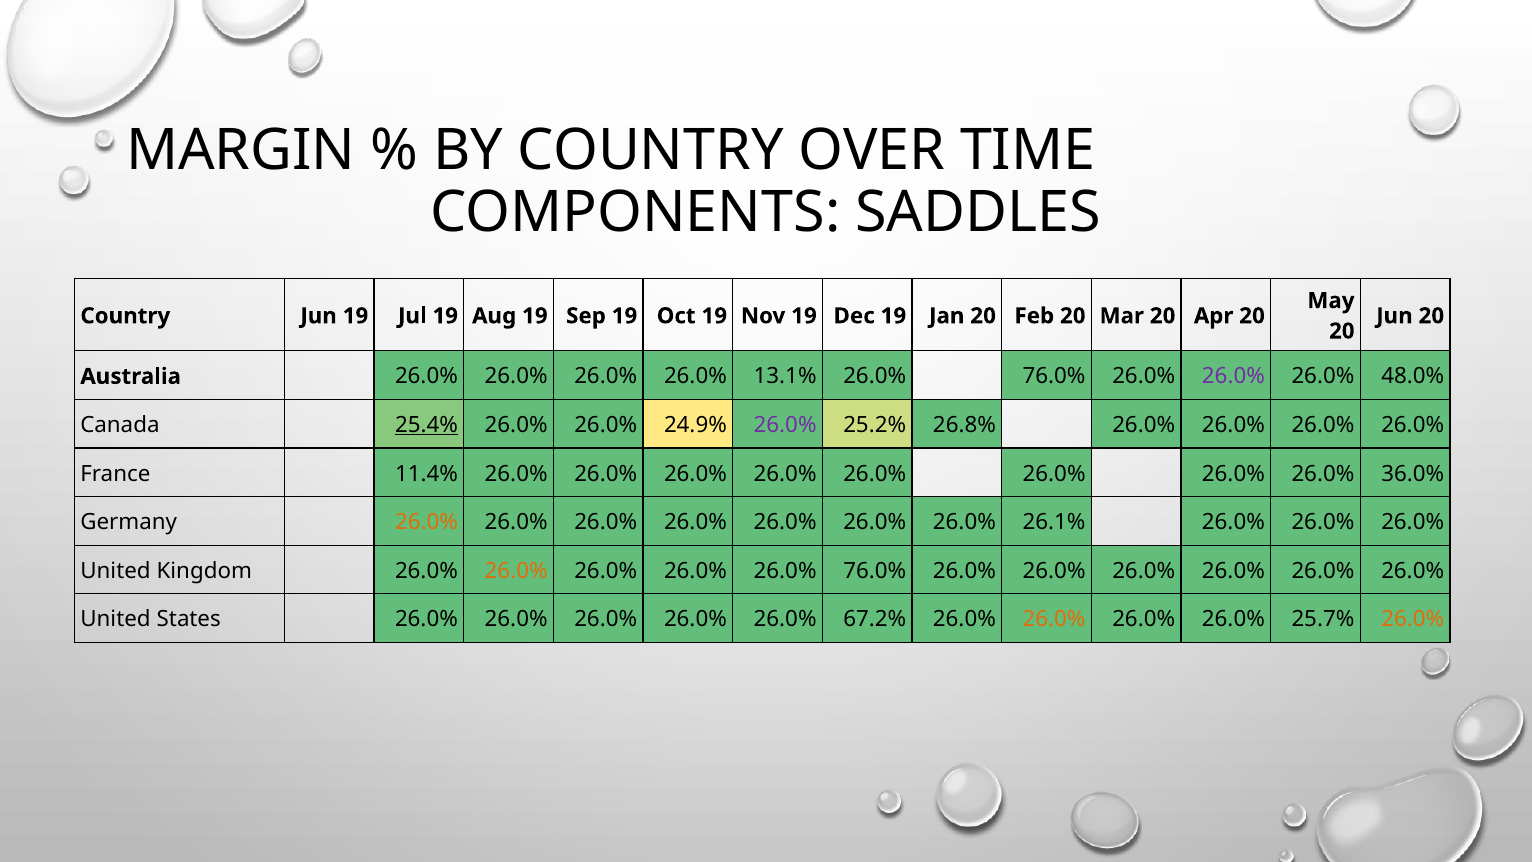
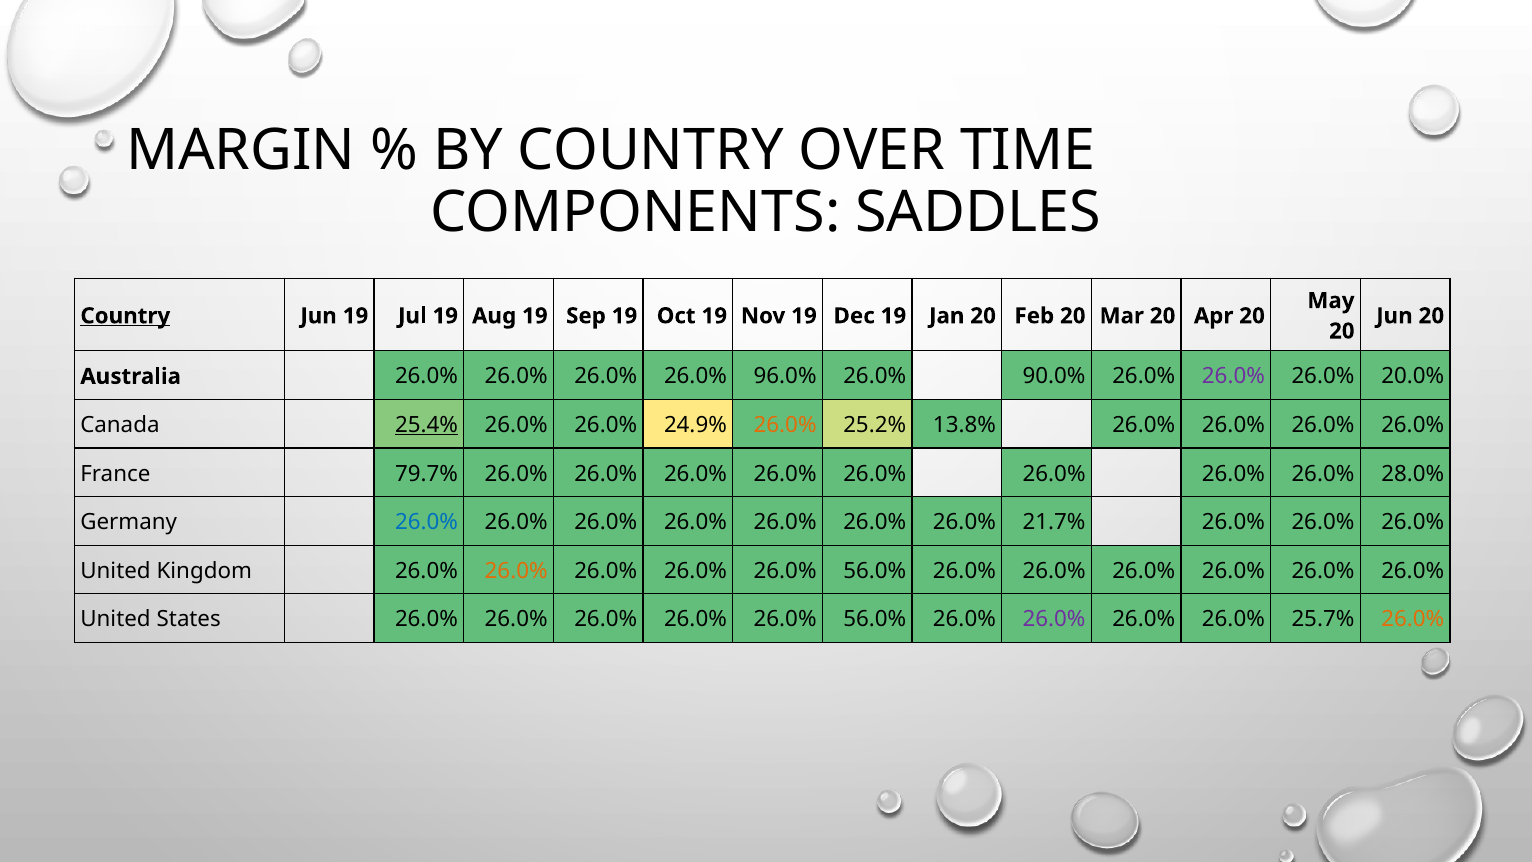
Country at (125, 316) underline: none -> present
13.1%: 13.1% -> 96.0%
76.0% at (1054, 376): 76.0% -> 90.0%
48.0%: 48.0% -> 20.0%
26.0% at (785, 425) colour: purple -> orange
26.8%: 26.8% -> 13.8%
11.4%: 11.4% -> 79.7%
36.0%: 36.0% -> 28.0%
26.0% at (427, 522) colour: orange -> blue
26.1%: 26.1% -> 21.7%
76.0% at (875, 571): 76.0% -> 56.0%
67.2% at (875, 619): 67.2% -> 56.0%
26.0% at (1054, 619) colour: orange -> purple
